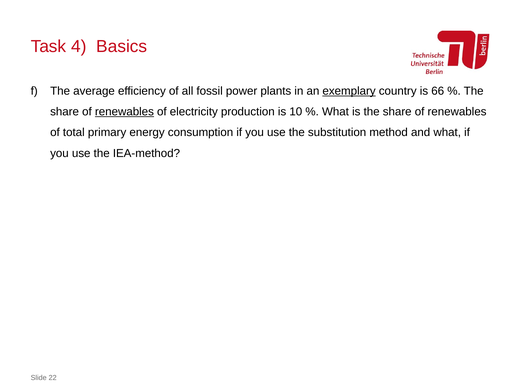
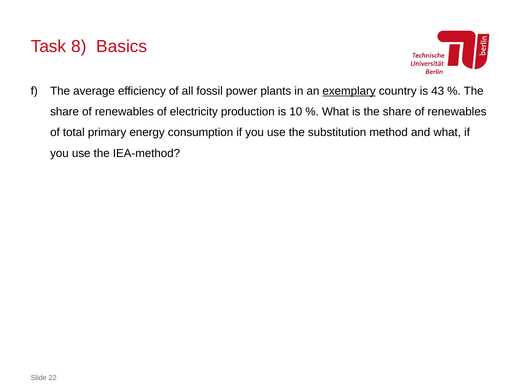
4: 4 -> 8
66: 66 -> 43
renewables at (124, 112) underline: present -> none
